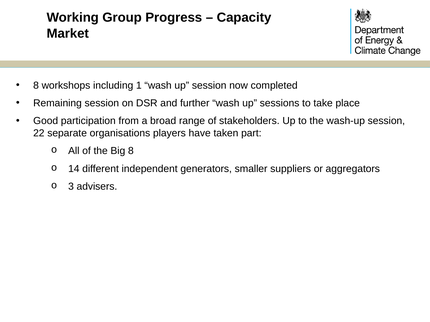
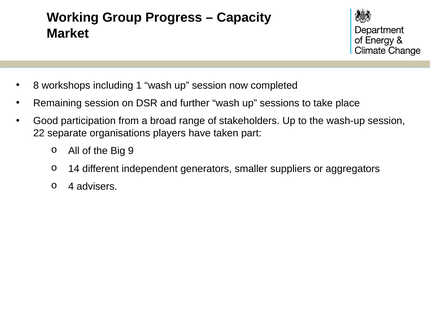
Big 8: 8 -> 9
3: 3 -> 4
